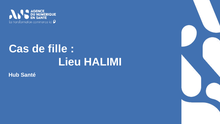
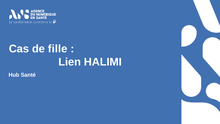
Lieu: Lieu -> Lien
